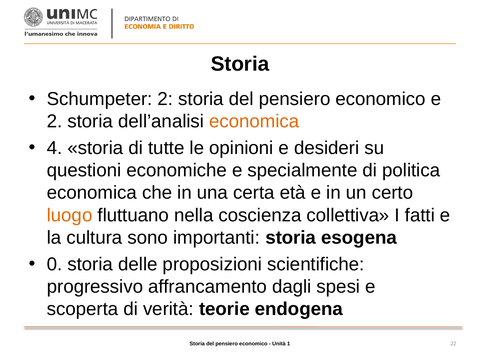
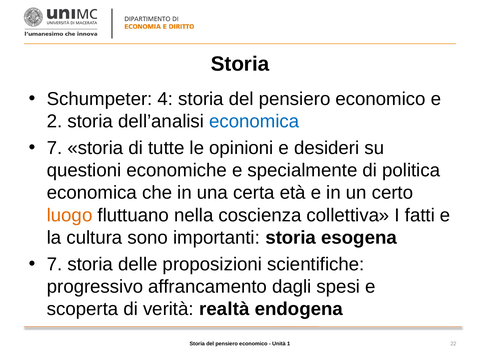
Schumpeter 2: 2 -> 4
economica at (254, 121) colour: orange -> blue
4 at (55, 148): 4 -> 7
0 at (55, 264): 0 -> 7
teorie: teorie -> realtà
